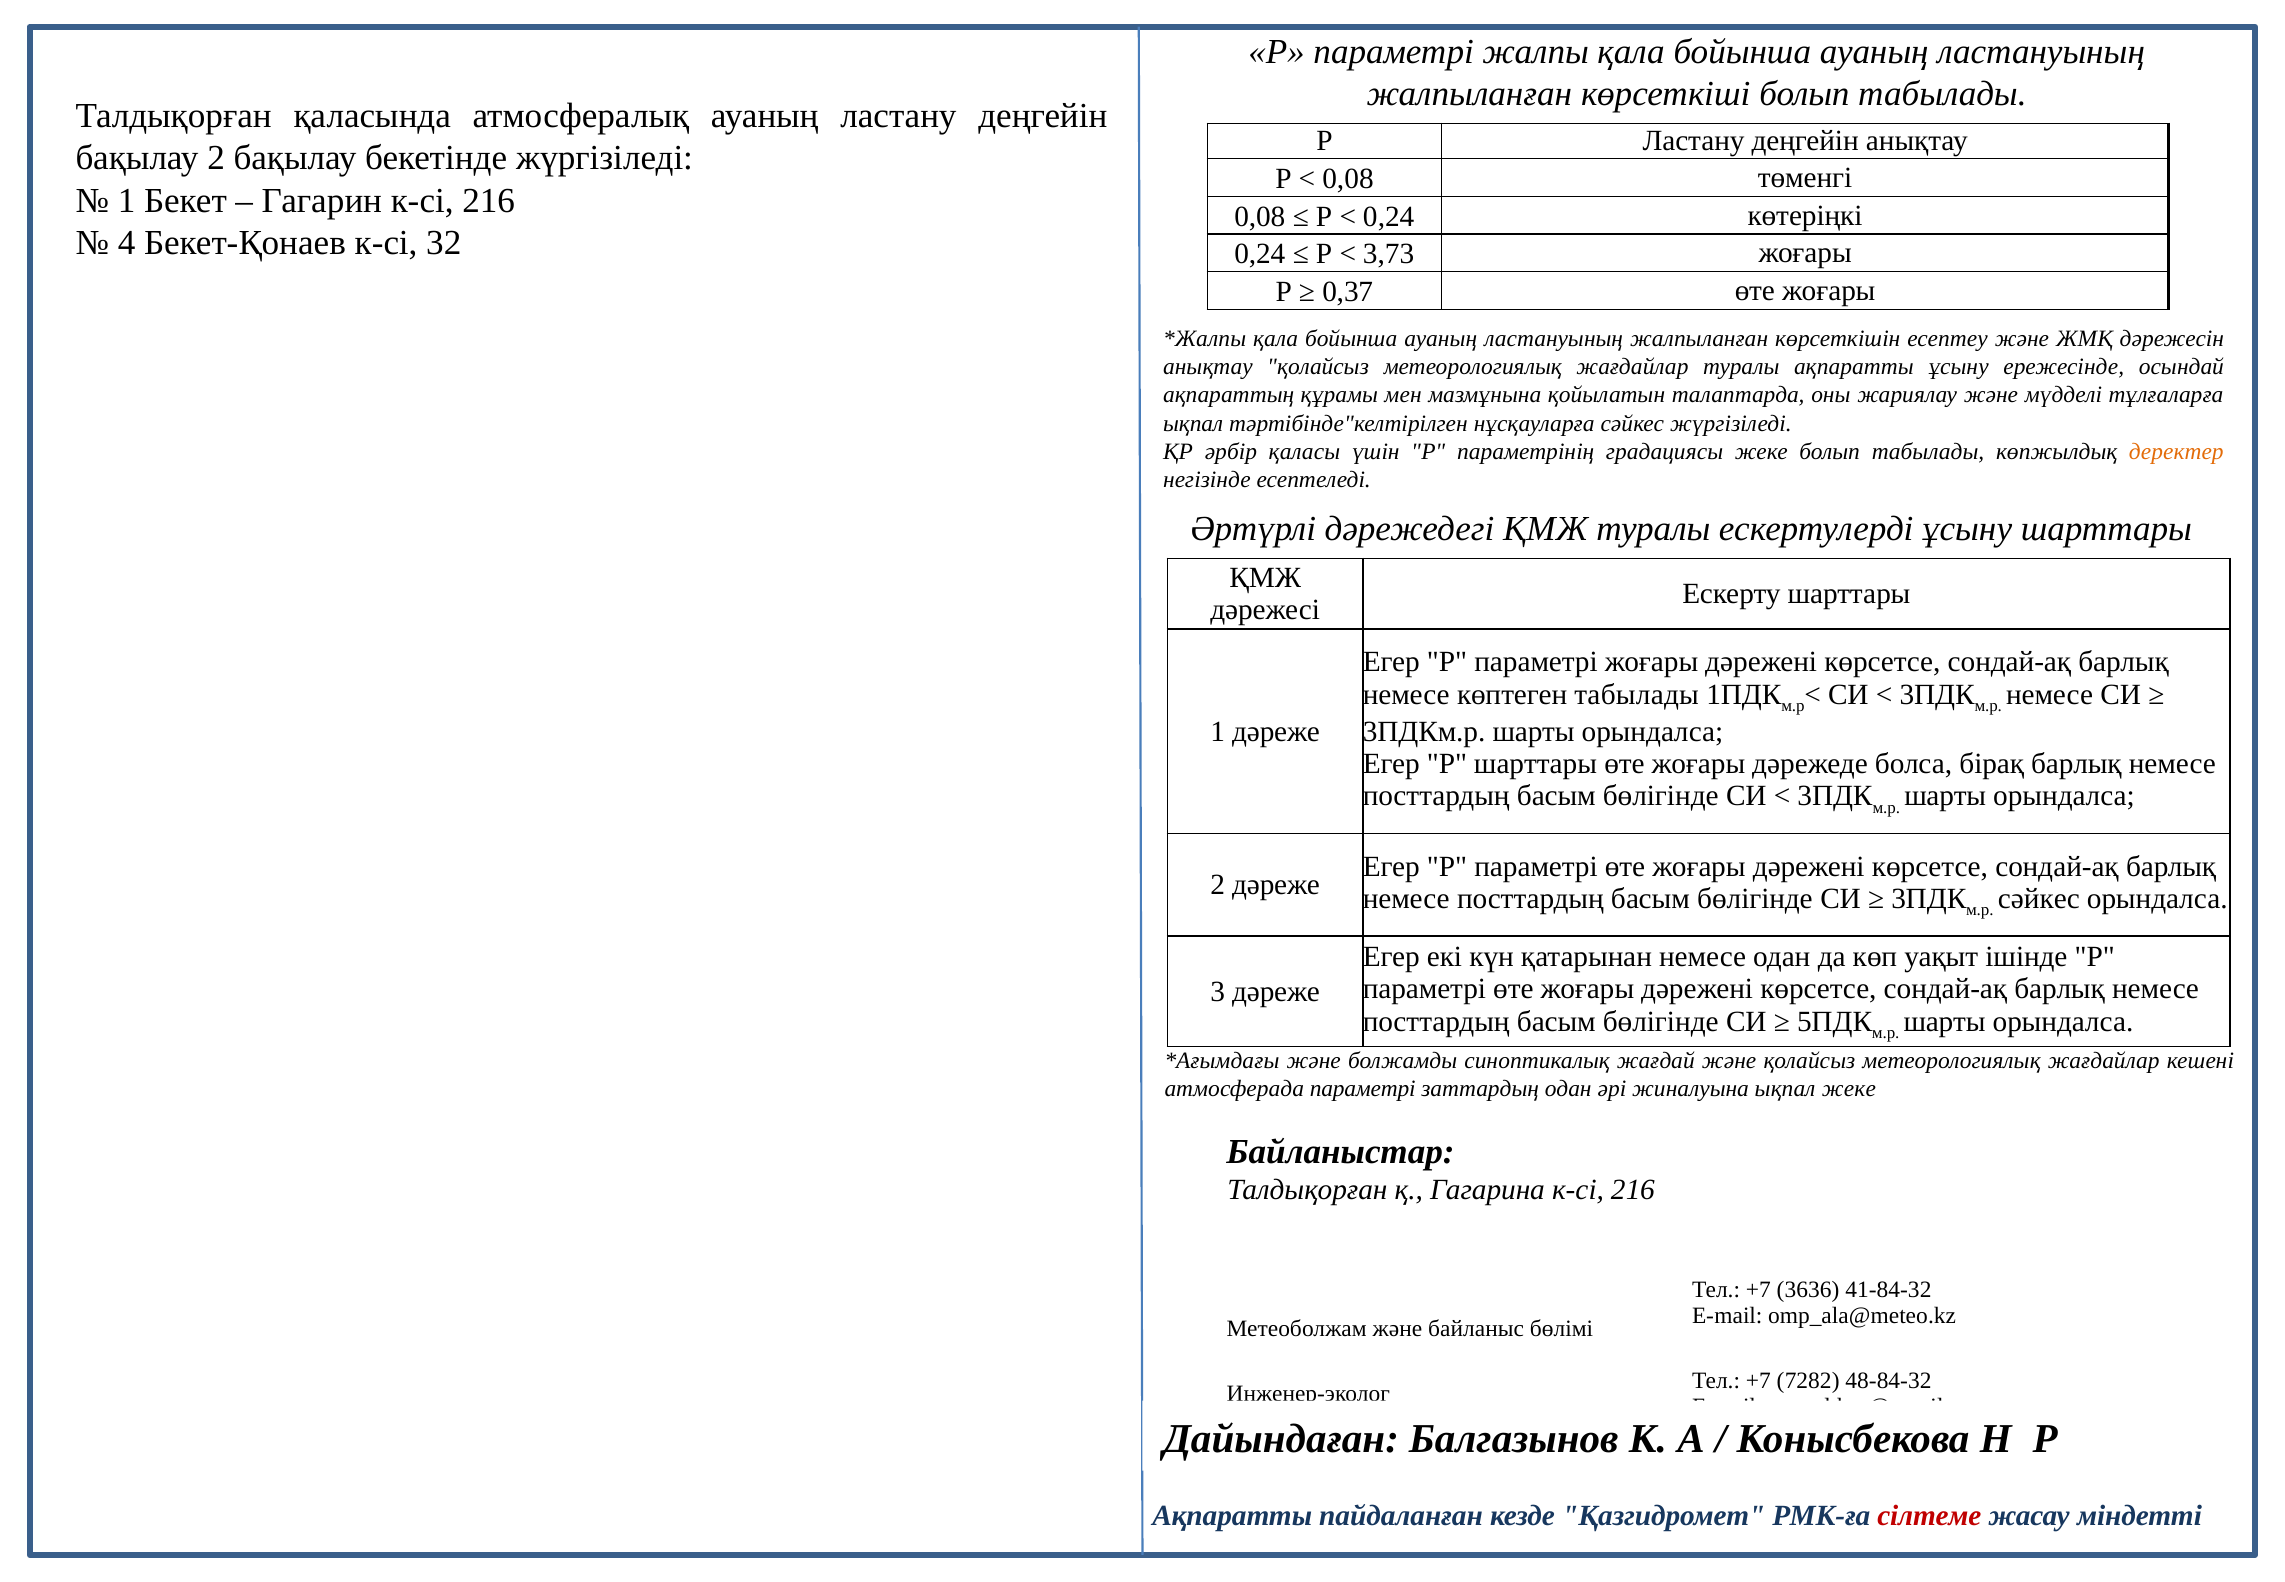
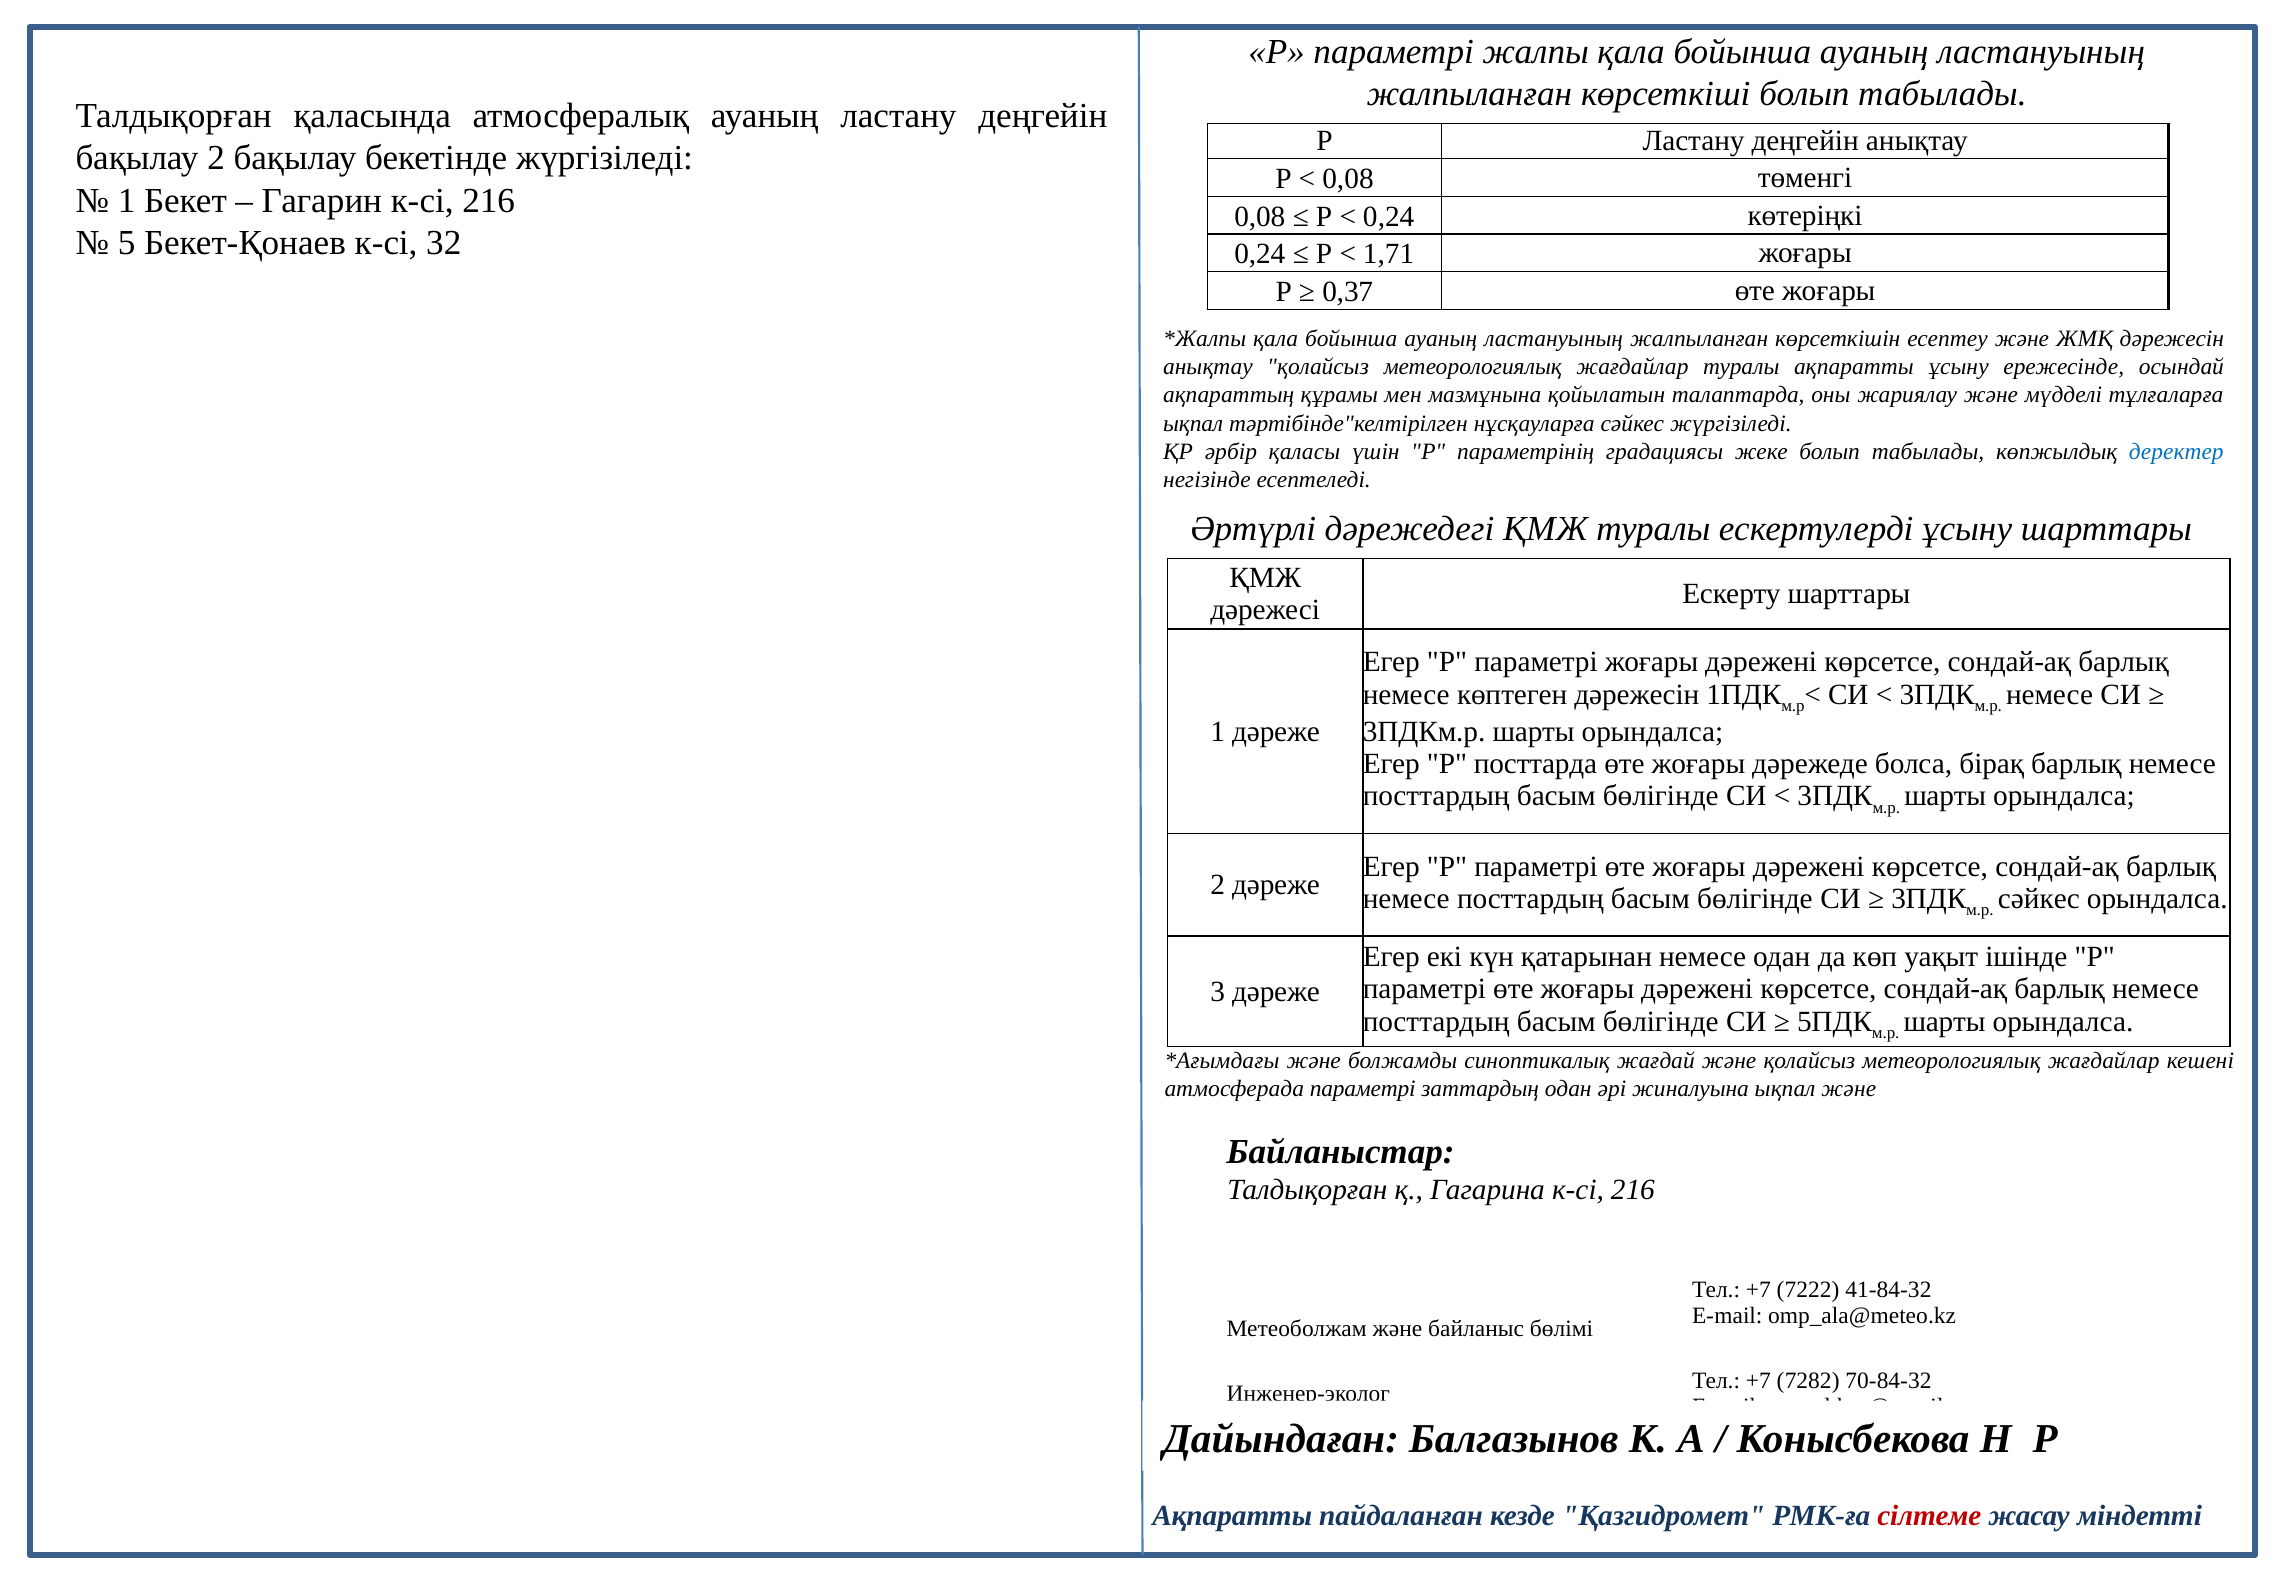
4: 4 -> 5
3,73: 3,73 -> 1,71
деректер colour: orange -> blue
көптеген табылады: табылады -> дәрежесін
P шарттары: шарттары -> посттарда
ықпал жеке: жеке -> және
3636: 3636 -> 7222
48-84-32: 48-84-32 -> 70-84-32
